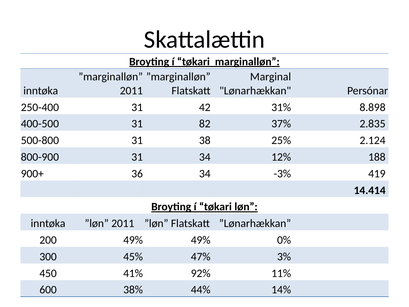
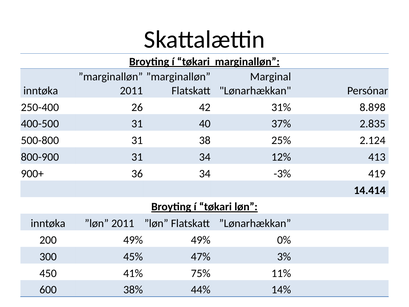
250-400 31: 31 -> 26
82: 82 -> 40
188: 188 -> 413
92%: 92% -> 75%
